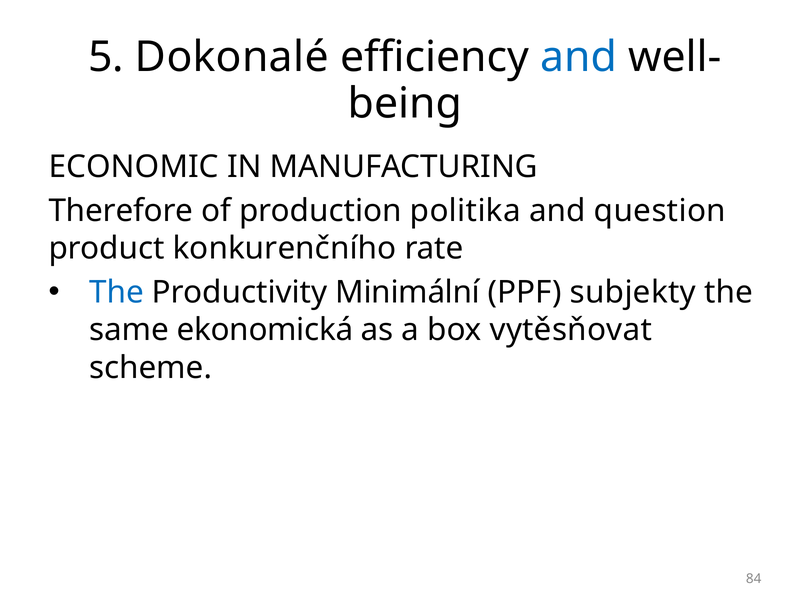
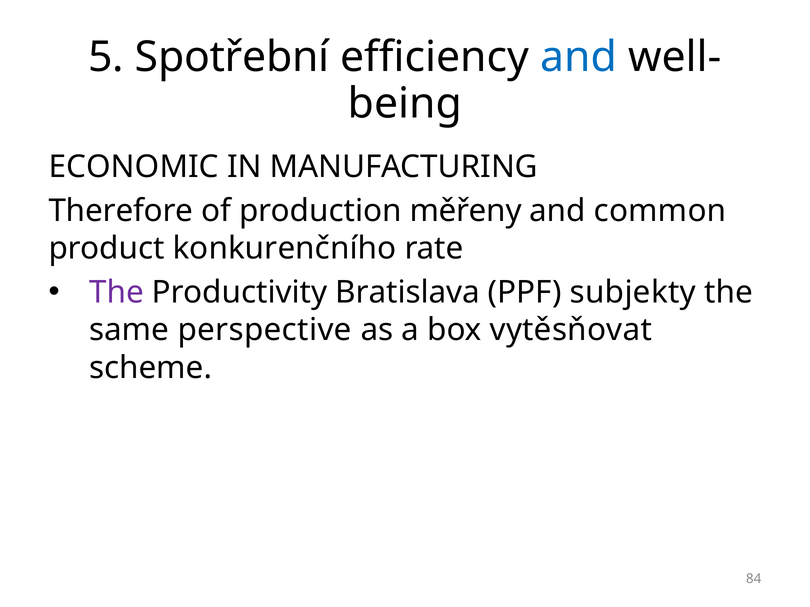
Dokonalé: Dokonalé -> Spotřební
politika: politika -> měřeny
question: question -> common
The at (116, 293) colour: blue -> purple
Minimální: Minimální -> Bratislava
ekonomická: ekonomická -> perspective
